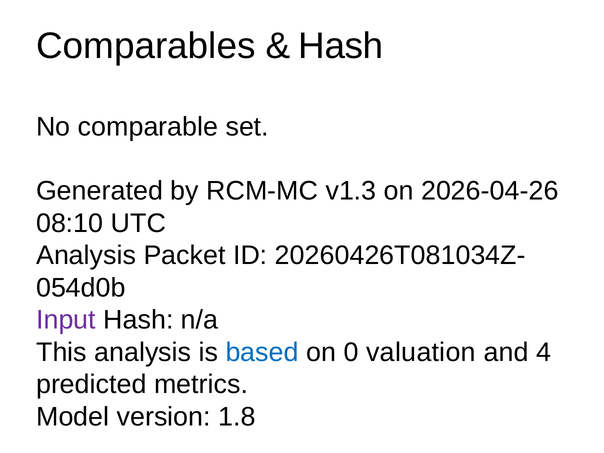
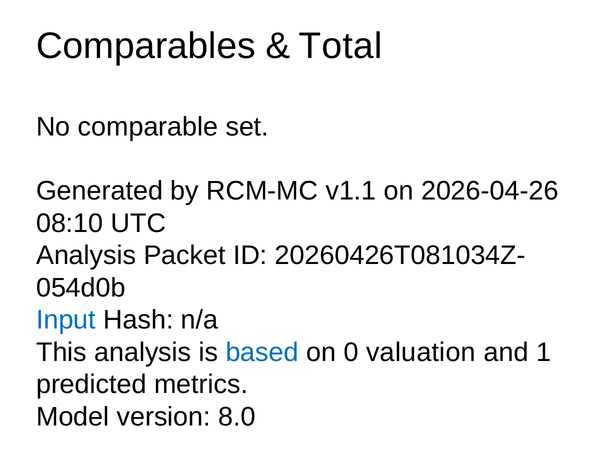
Hash at (341, 46): Hash -> Total
v1.3: v1.3 -> v1.1
Input colour: purple -> blue
4: 4 -> 1
1.8: 1.8 -> 8.0
